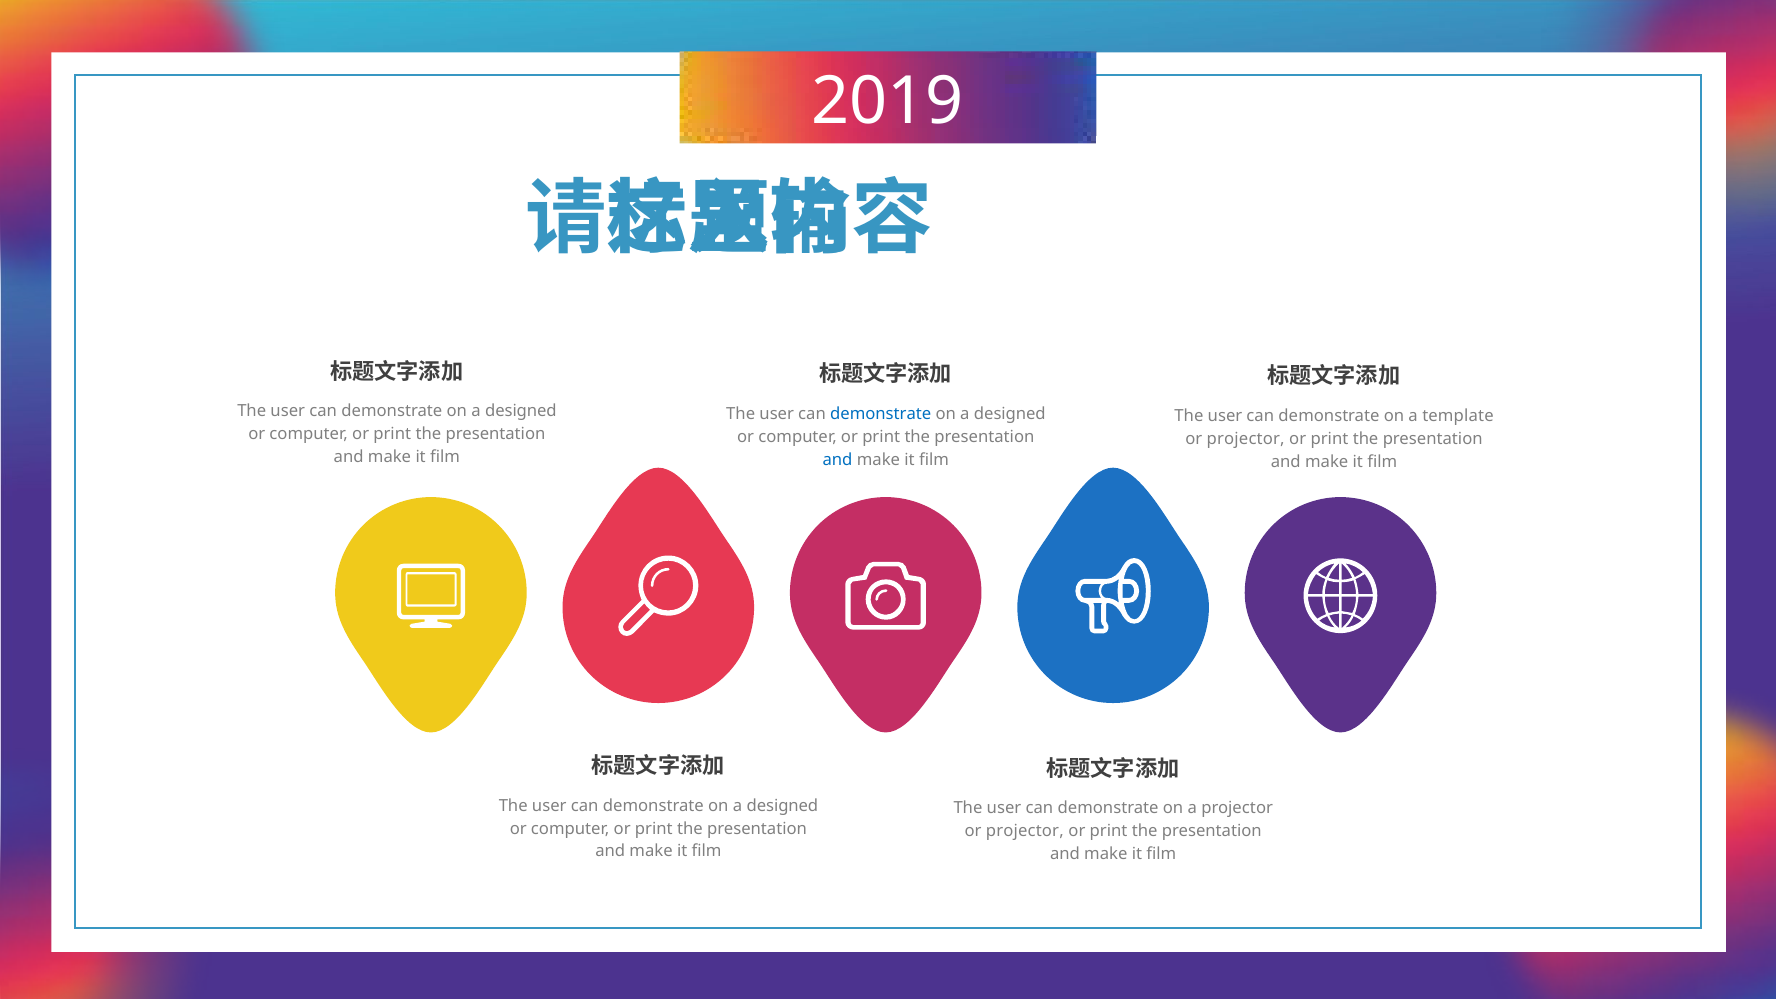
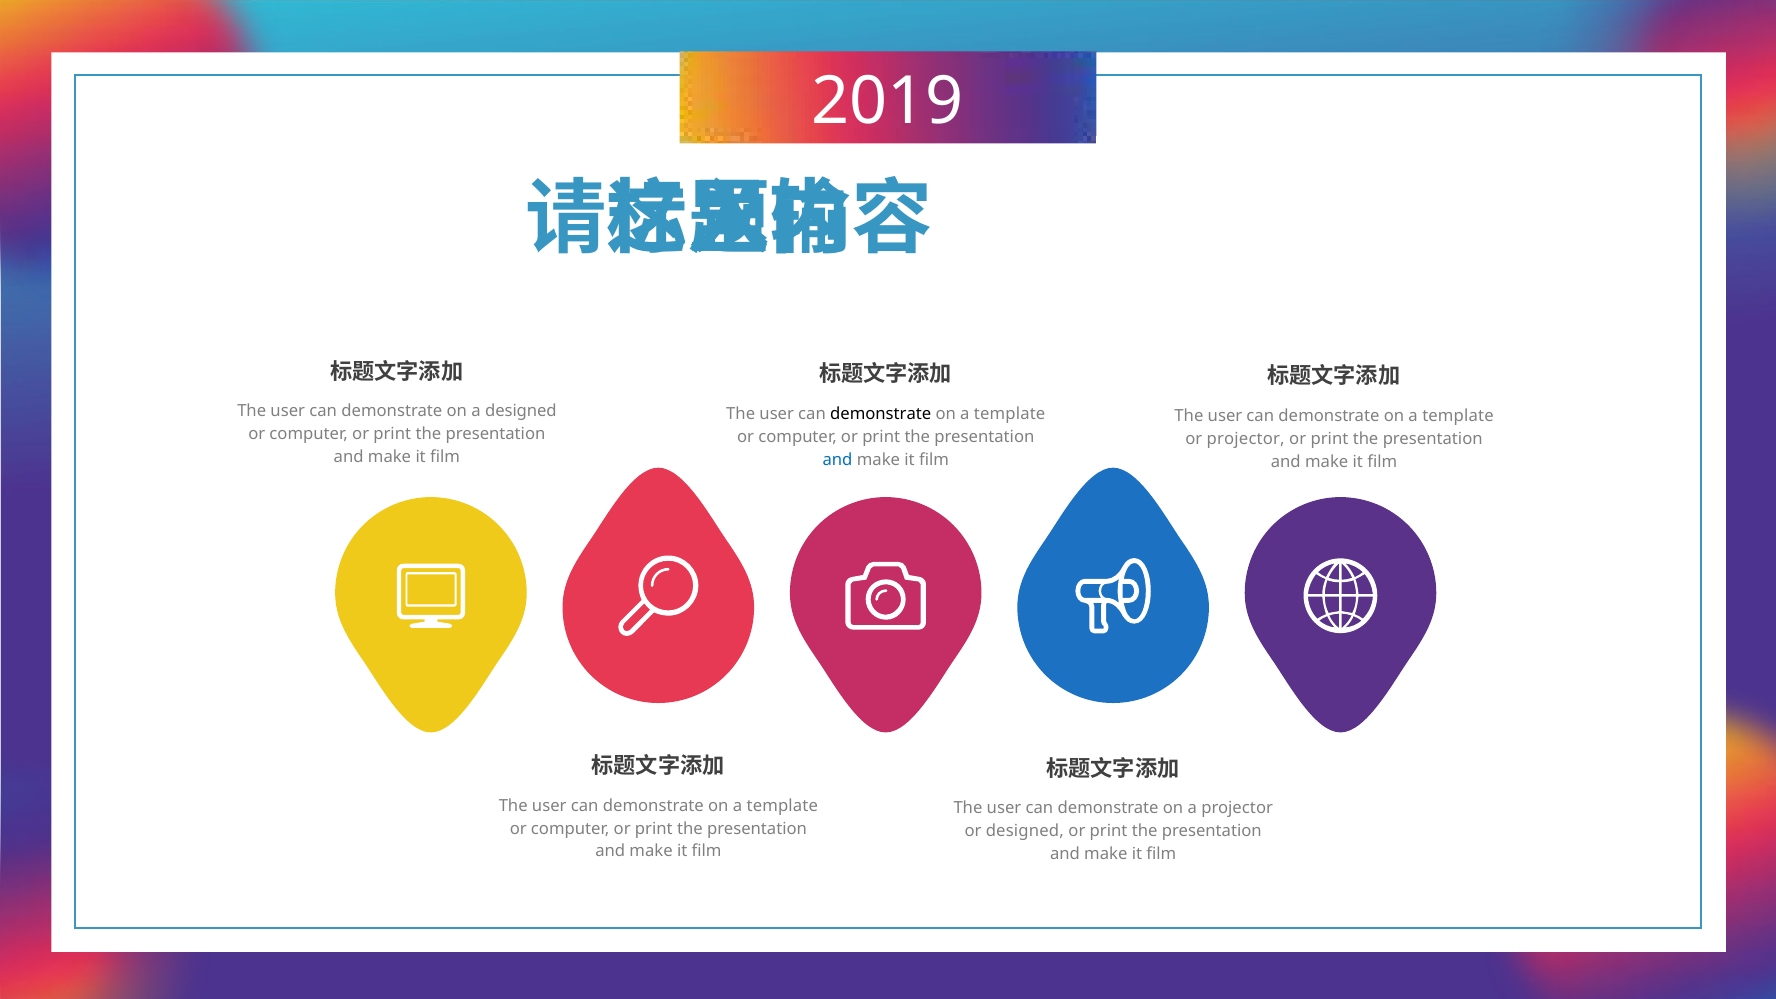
demonstrate at (881, 414) colour: blue -> black
designed at (1010, 414): designed -> template
designed at (782, 806): designed -> template
projector at (1025, 831): projector -> designed
